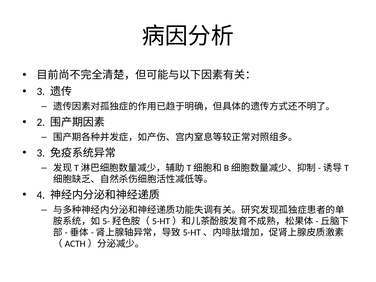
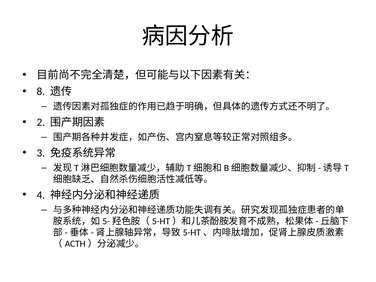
3 at (41, 92): 3 -> 8
